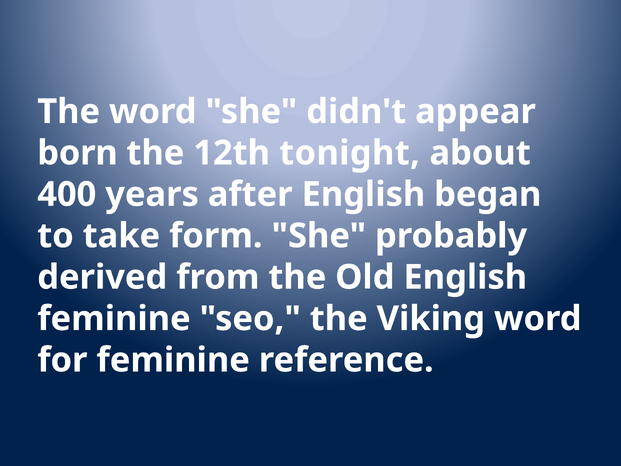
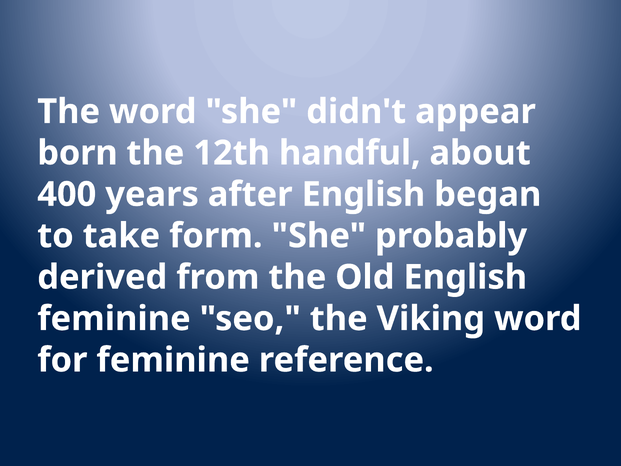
tonight: tonight -> handful
